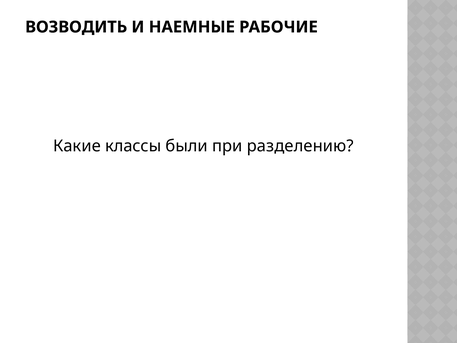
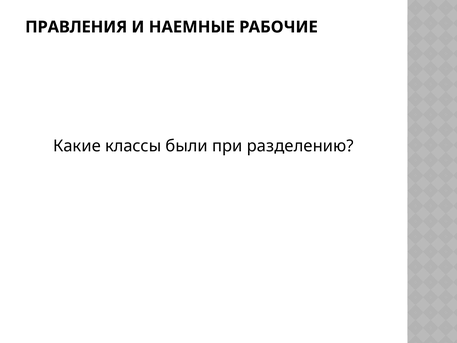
ВОЗВОДИТЬ: ВОЗВОДИТЬ -> ПРАВЛЕНИЯ
